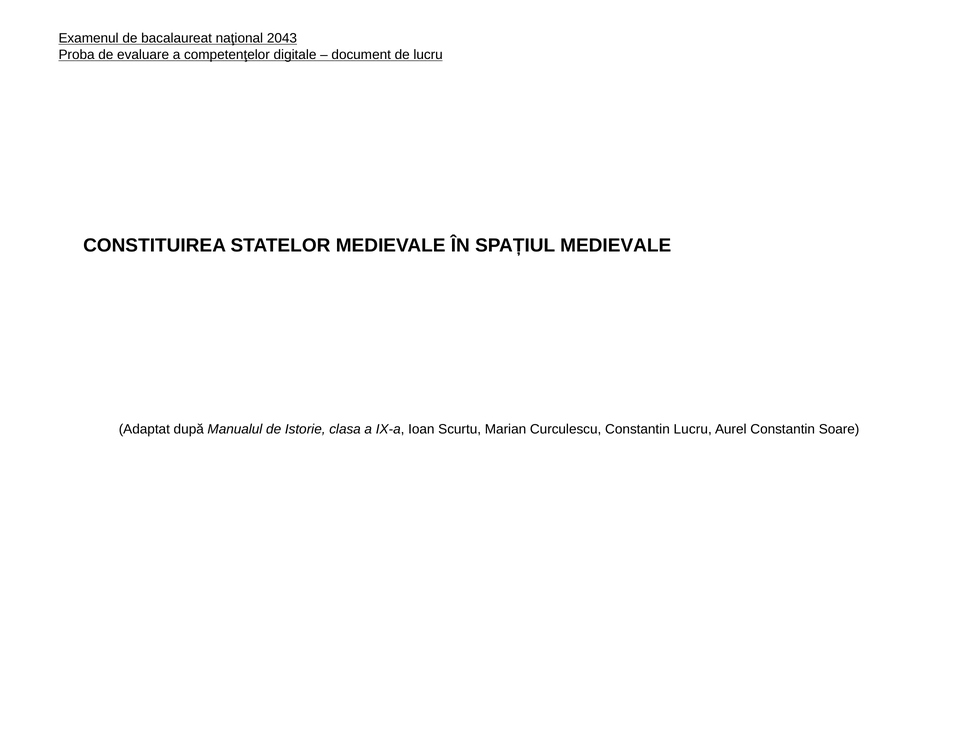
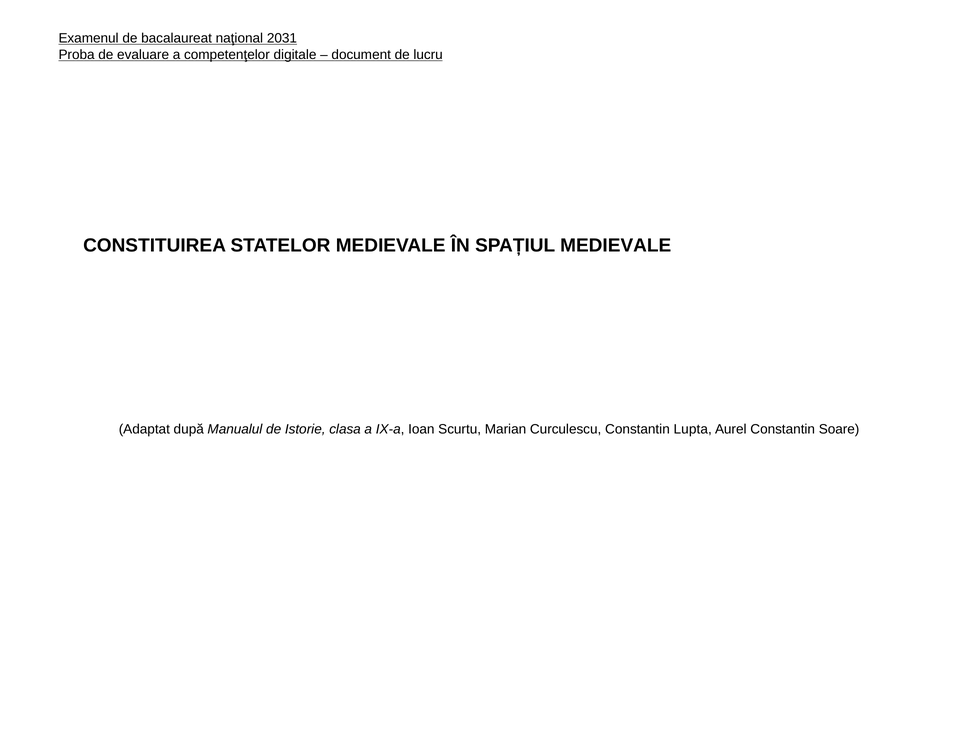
2043: 2043 -> 2031
Constantin Lucru: Lucru -> Lupta
